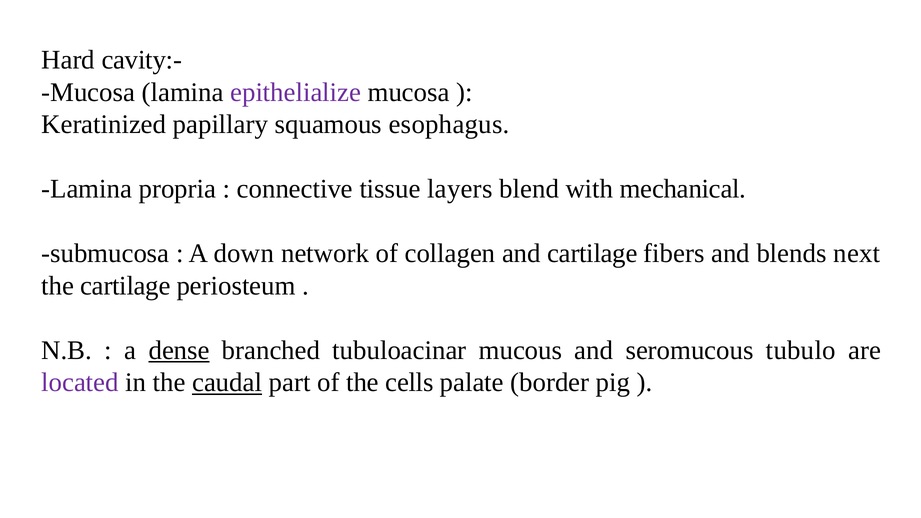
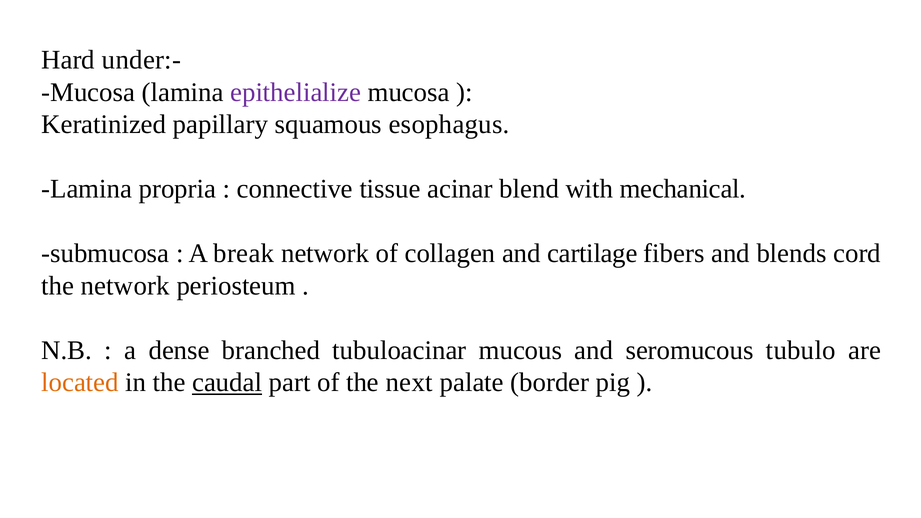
cavity:-: cavity:- -> under:-
layers: layers -> acinar
down: down -> break
next: next -> cord
the cartilage: cartilage -> network
dense underline: present -> none
located colour: purple -> orange
cells: cells -> next
